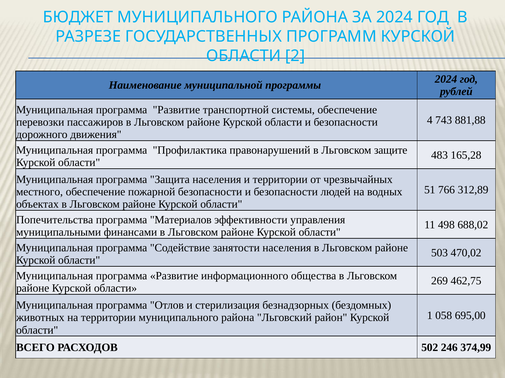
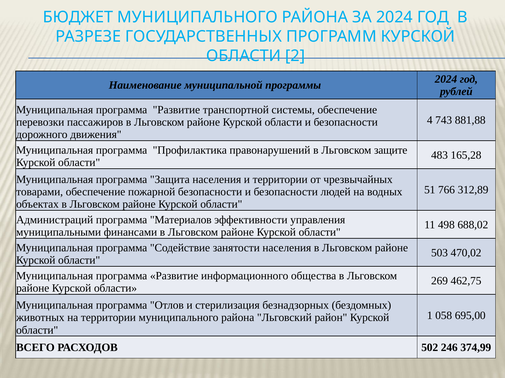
местного: местного -> товарами
Попечительства: Попечительства -> Администраций
